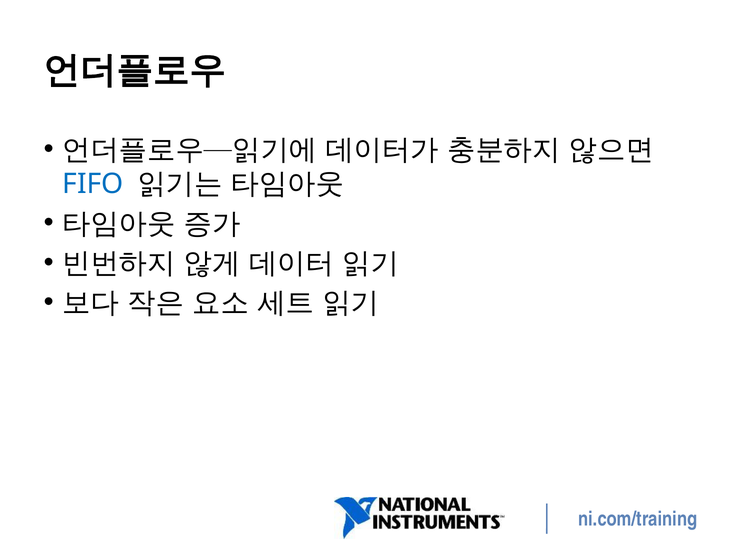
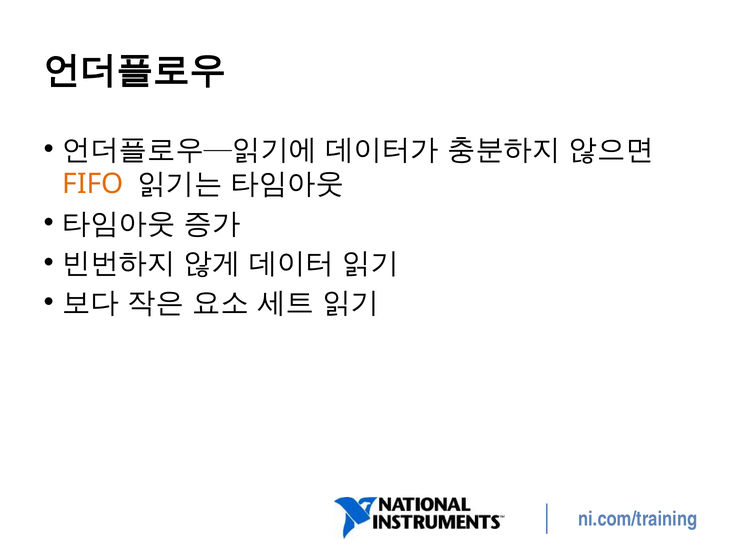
FIFO colour: blue -> orange
